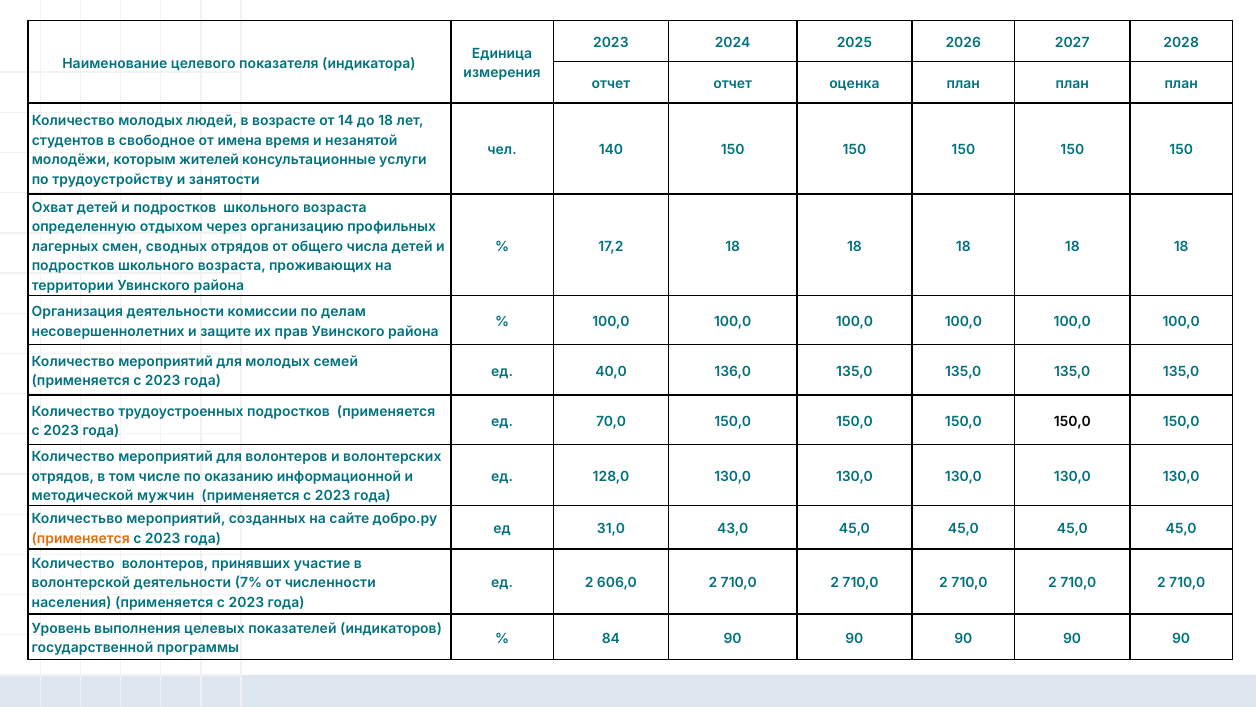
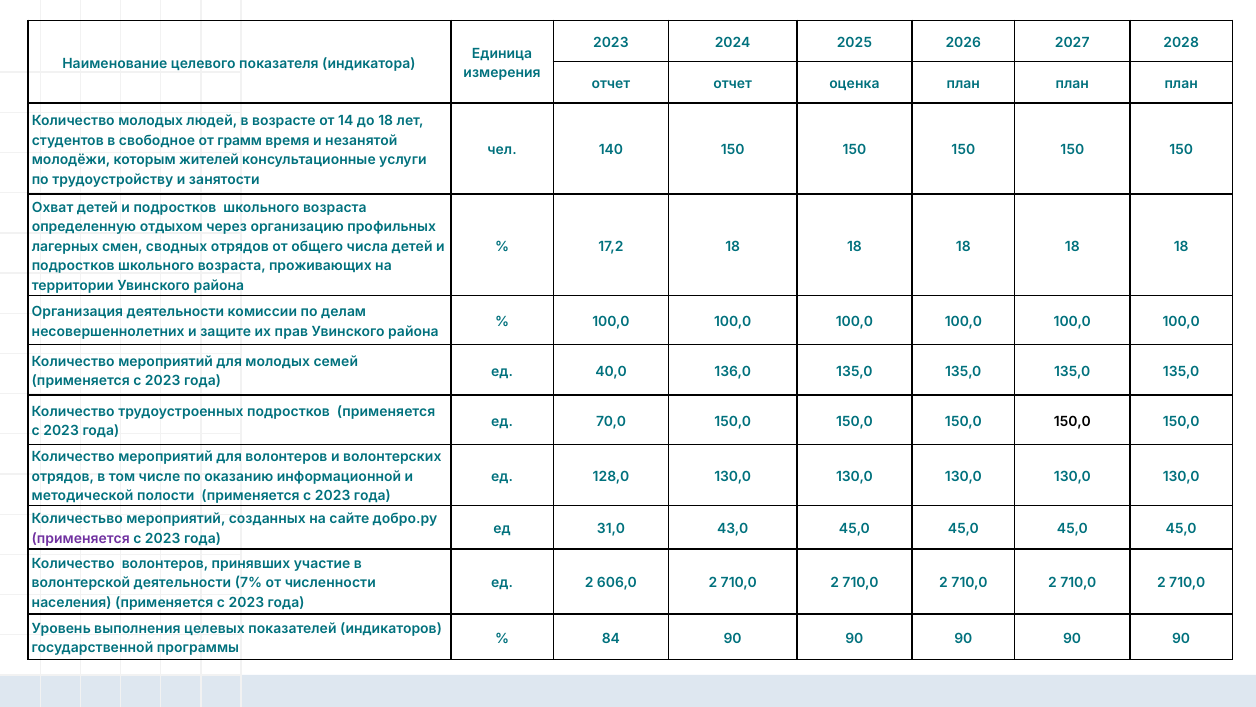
имена: имена -> грамм
мужчин: мужчин -> полости
применяется at (81, 538) colour: orange -> purple
